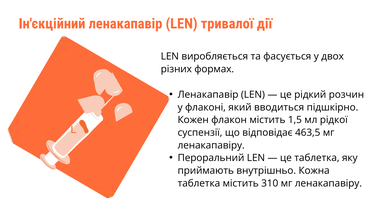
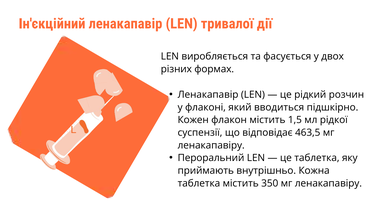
310: 310 -> 350
